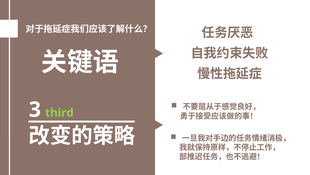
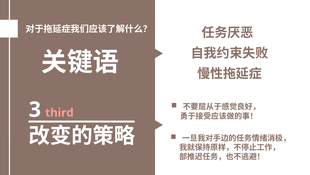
third colour: light green -> pink
